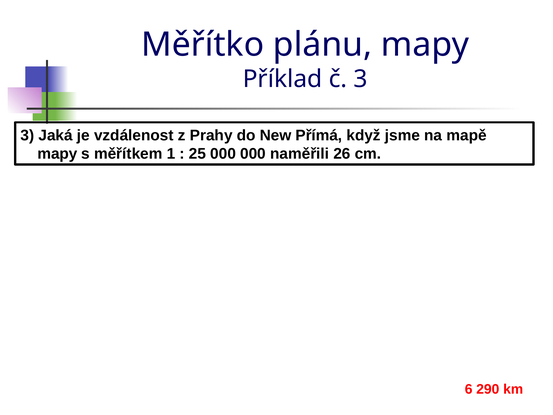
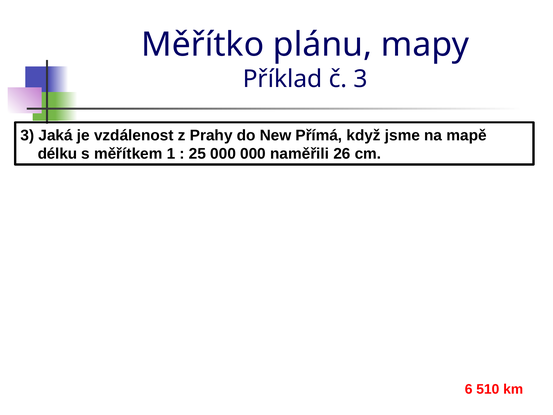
mapy at (57, 154): mapy -> délku
290: 290 -> 510
